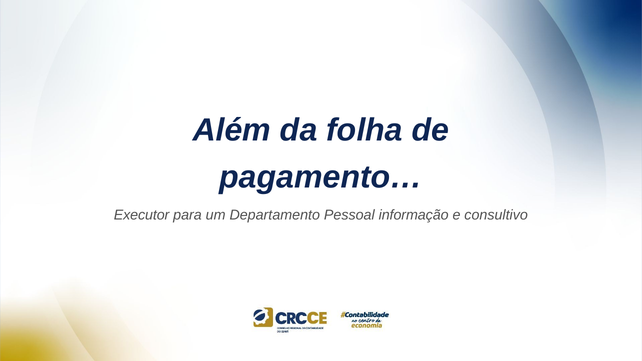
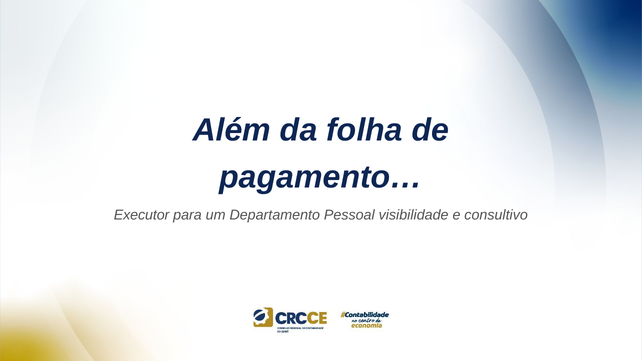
informação: informação -> visibilidade
